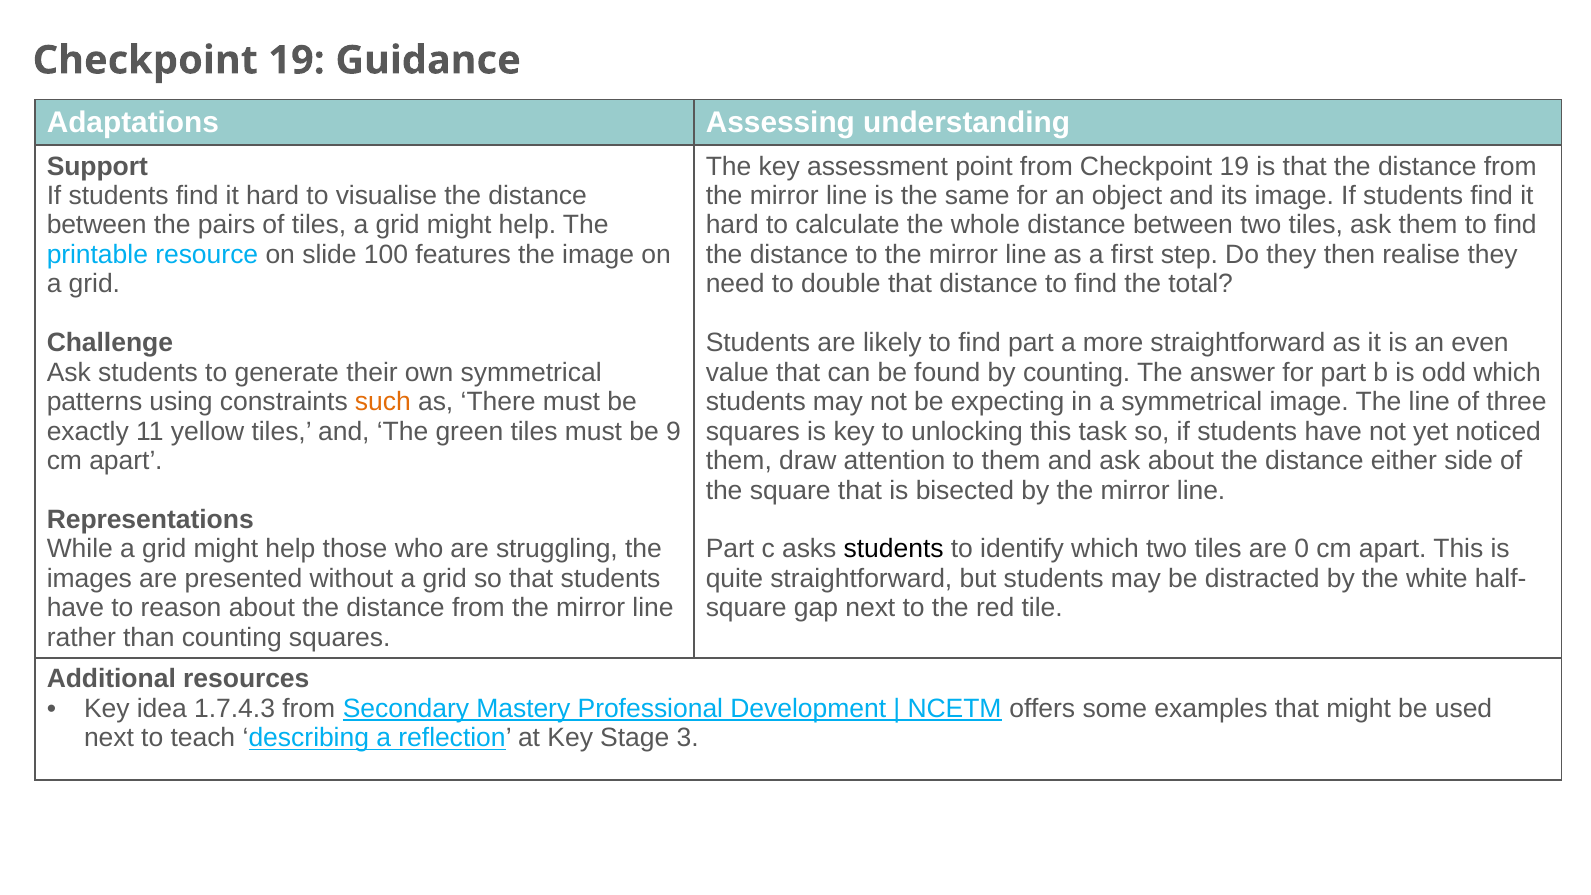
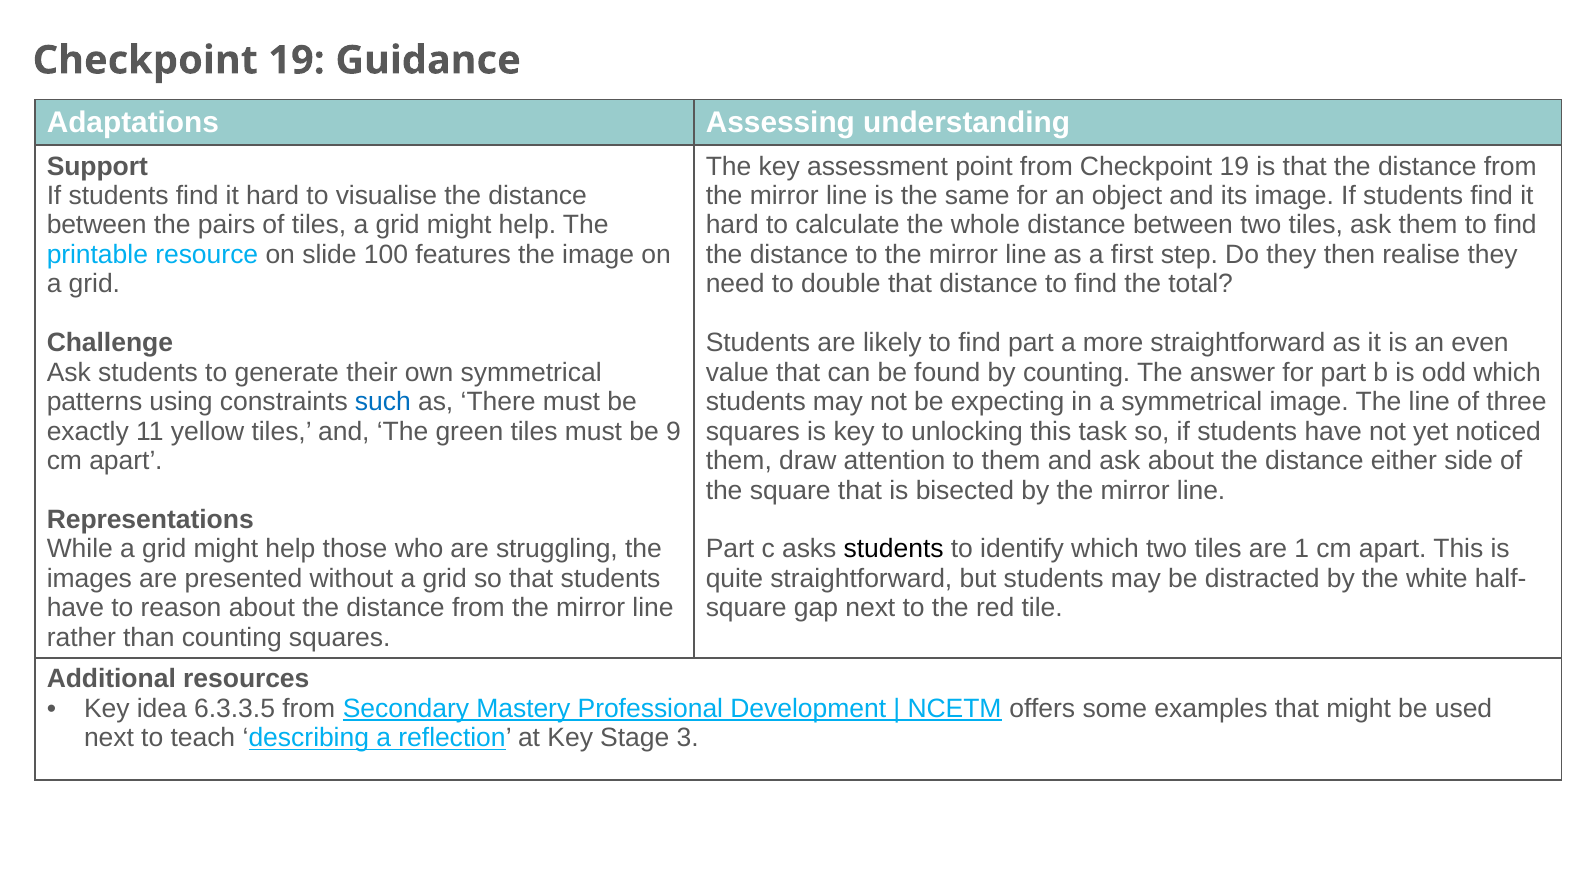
such colour: orange -> blue
0: 0 -> 1
1.7.4.3: 1.7.4.3 -> 6.3.3.5
